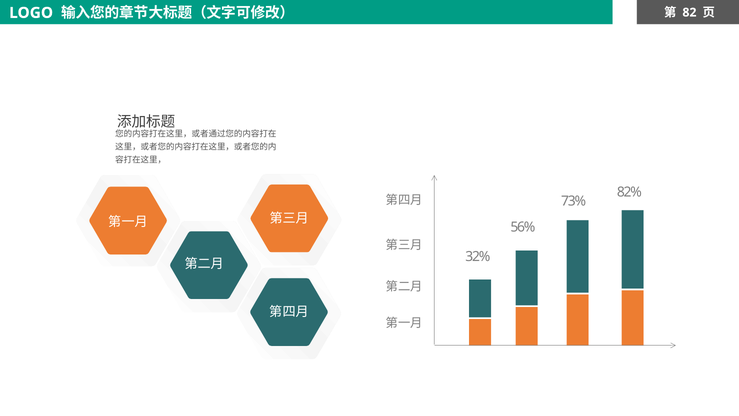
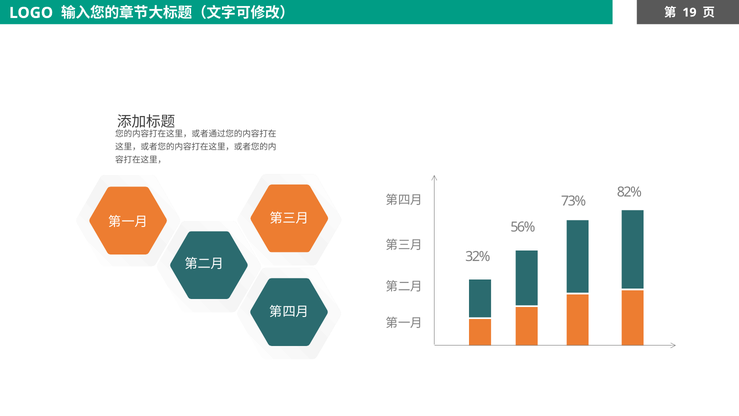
82: 82 -> 19
